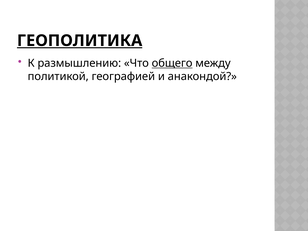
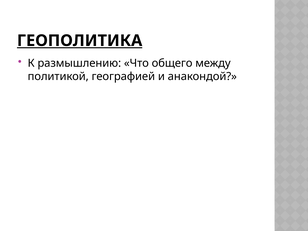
общего underline: present -> none
